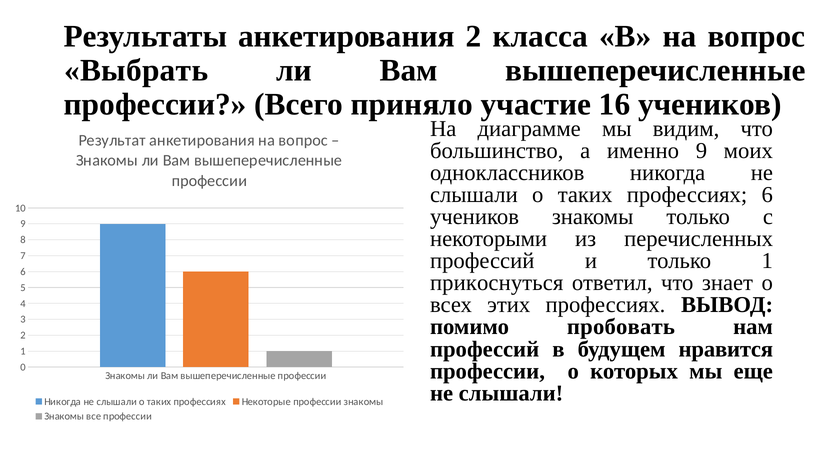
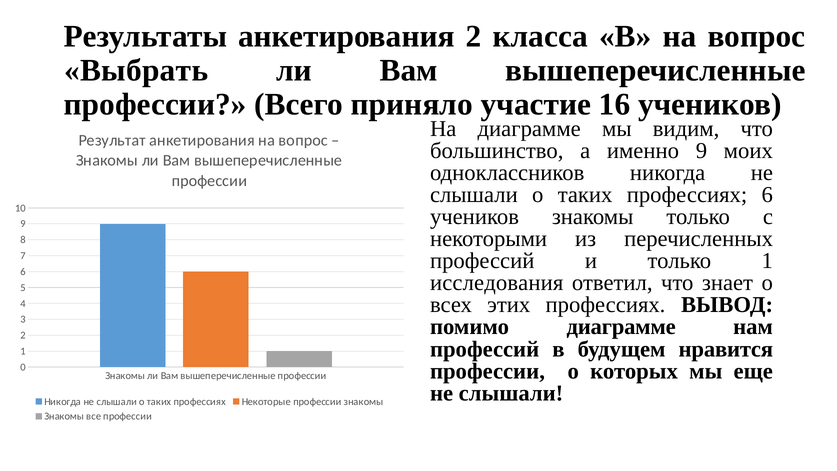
прикоснуться: прикоснуться -> исследования
помимо пробовать: пробовать -> диаграмме
